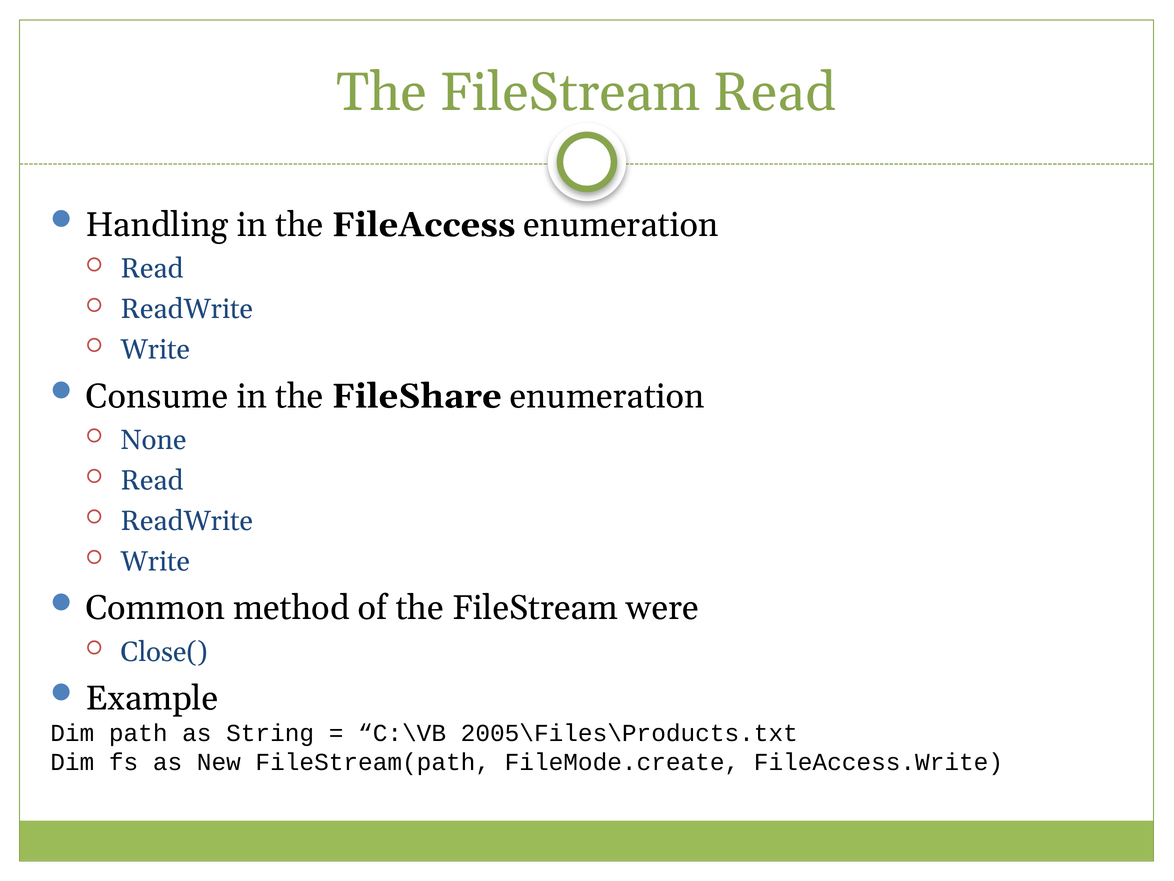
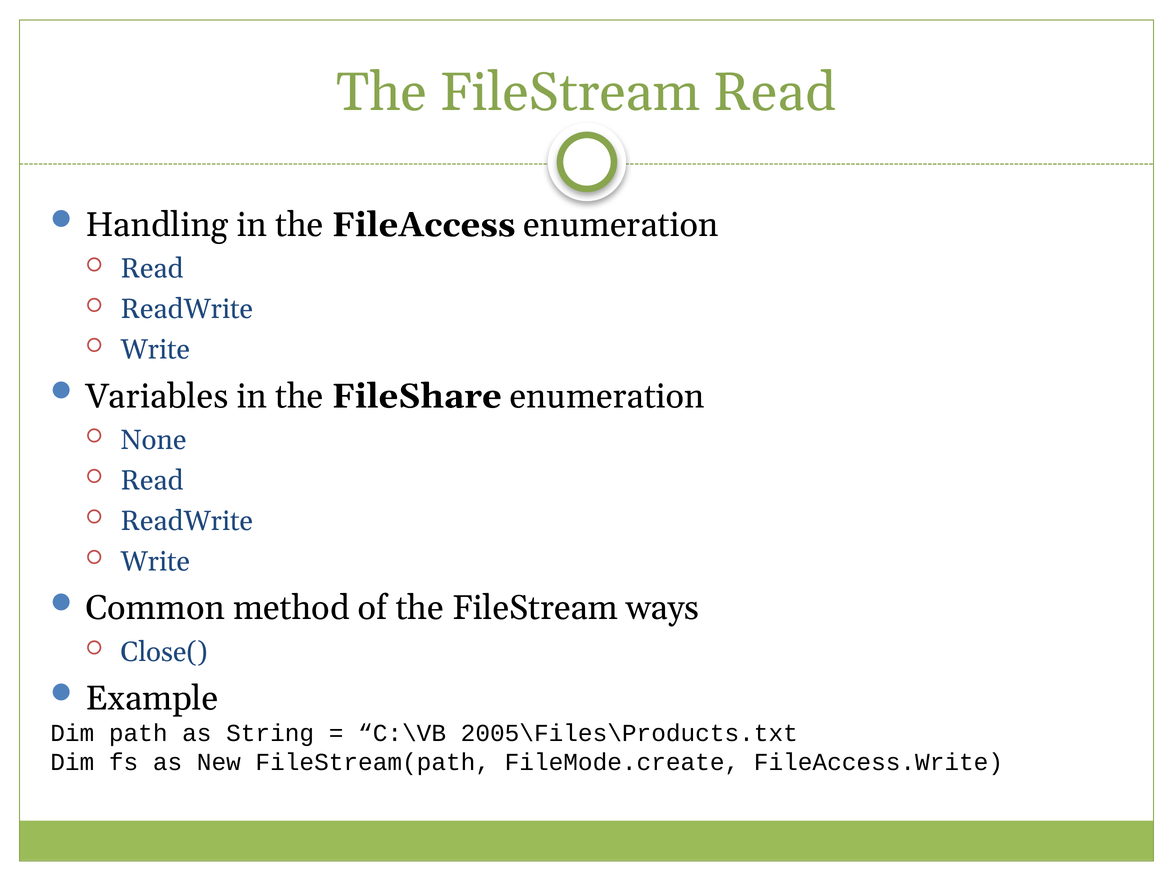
Consume: Consume -> Variables
were: were -> ways
